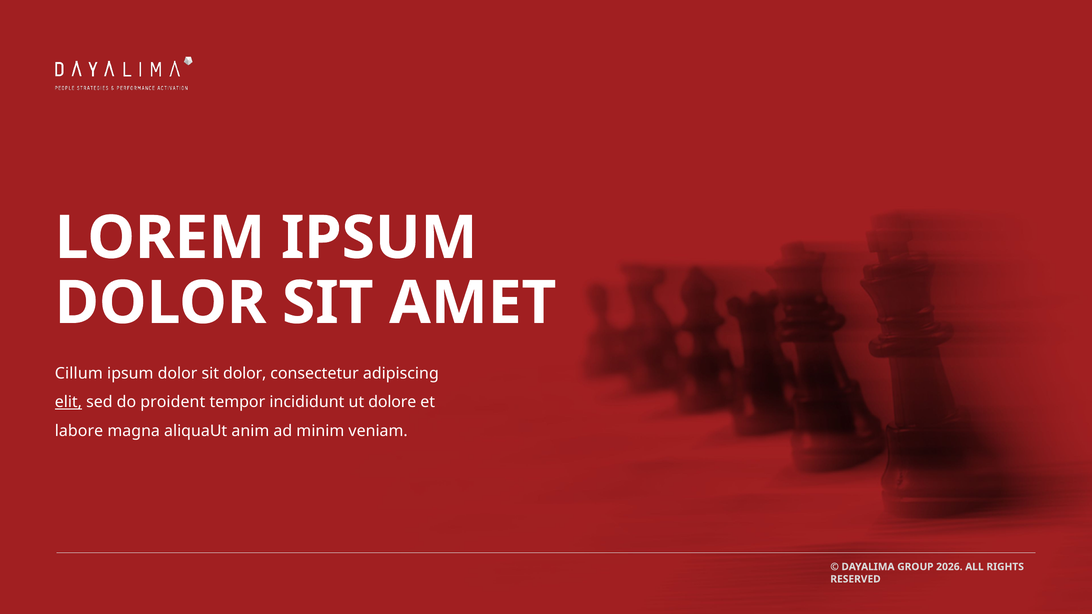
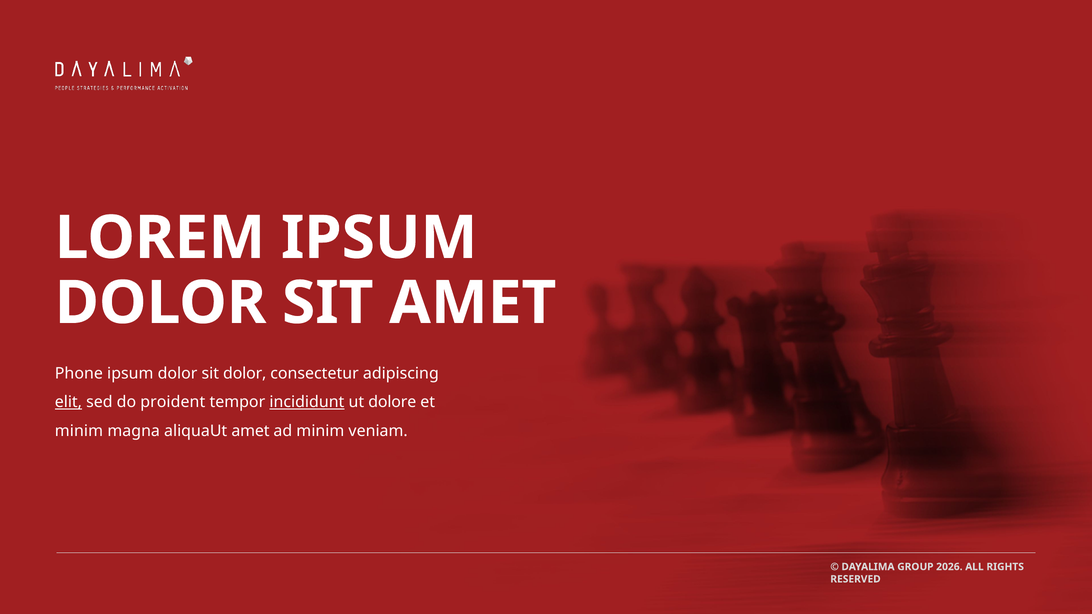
Cillum: Cillum -> Phone
incididunt underline: none -> present
labore at (79, 431): labore -> minim
aliquaUt anim: anim -> amet
